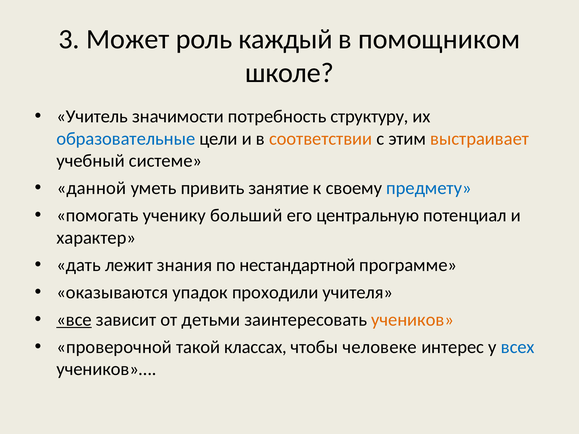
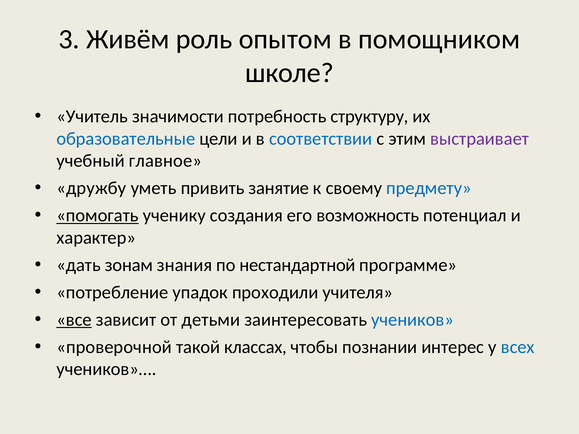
Может: Может -> Живём
каждый: каждый -> опытом
соответствии colour: orange -> blue
выстраивает colour: orange -> purple
системе: системе -> главное
данной: данной -> дружбу
помогать underline: none -> present
больший: больший -> создания
центральную: центральную -> возможность
лежит: лежит -> зонам
оказываются: оказываются -> потребление
учеников colour: orange -> blue
человеке: человеке -> познании
